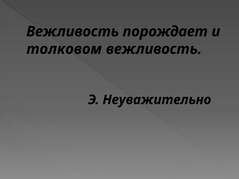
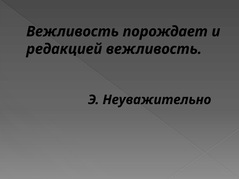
толковом: толковом -> редакцией
